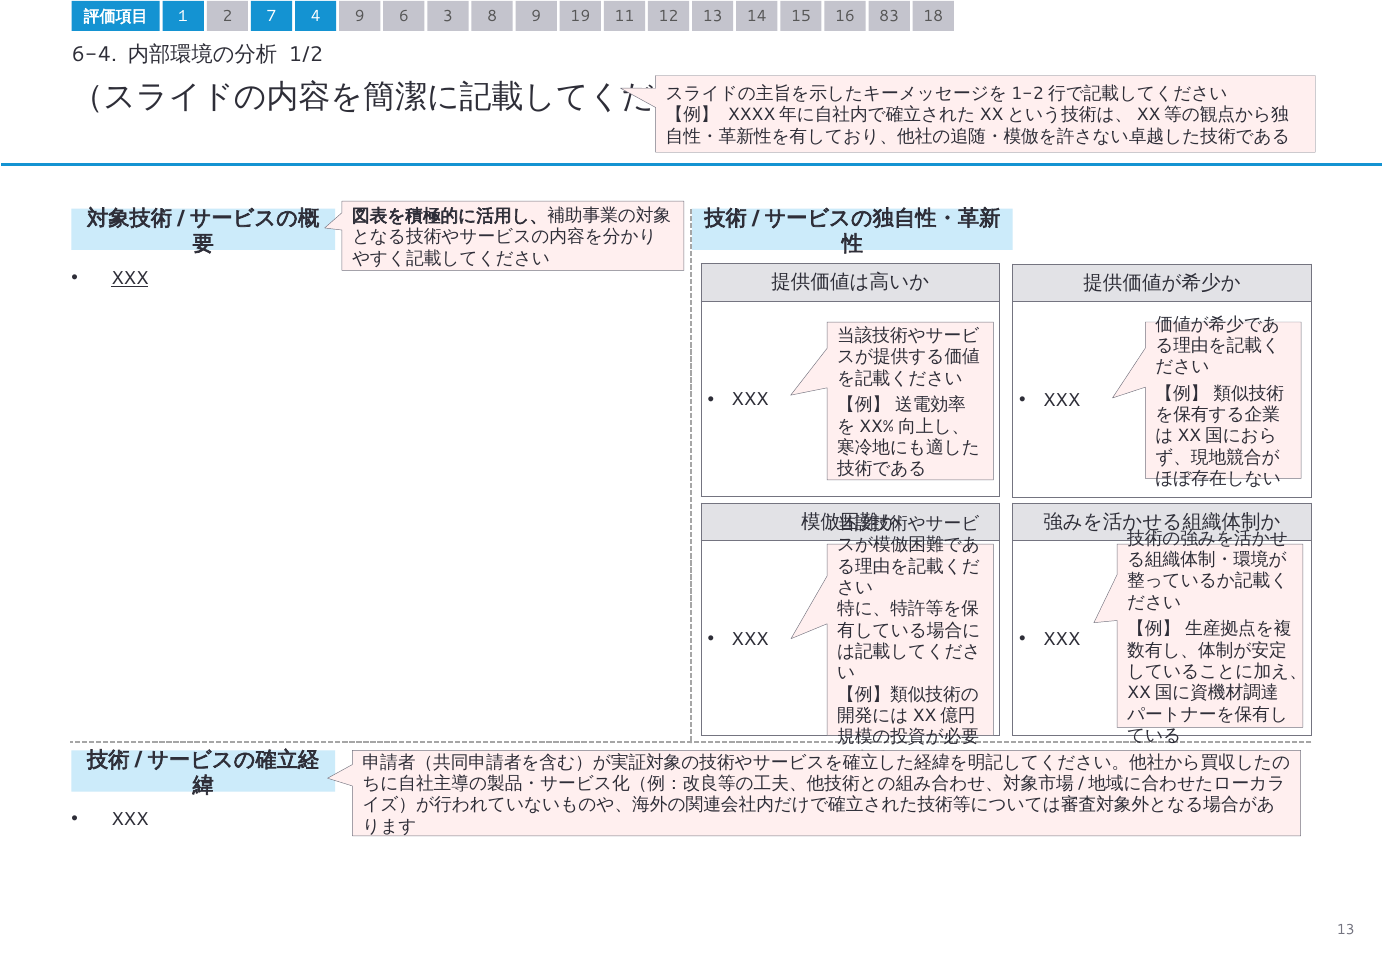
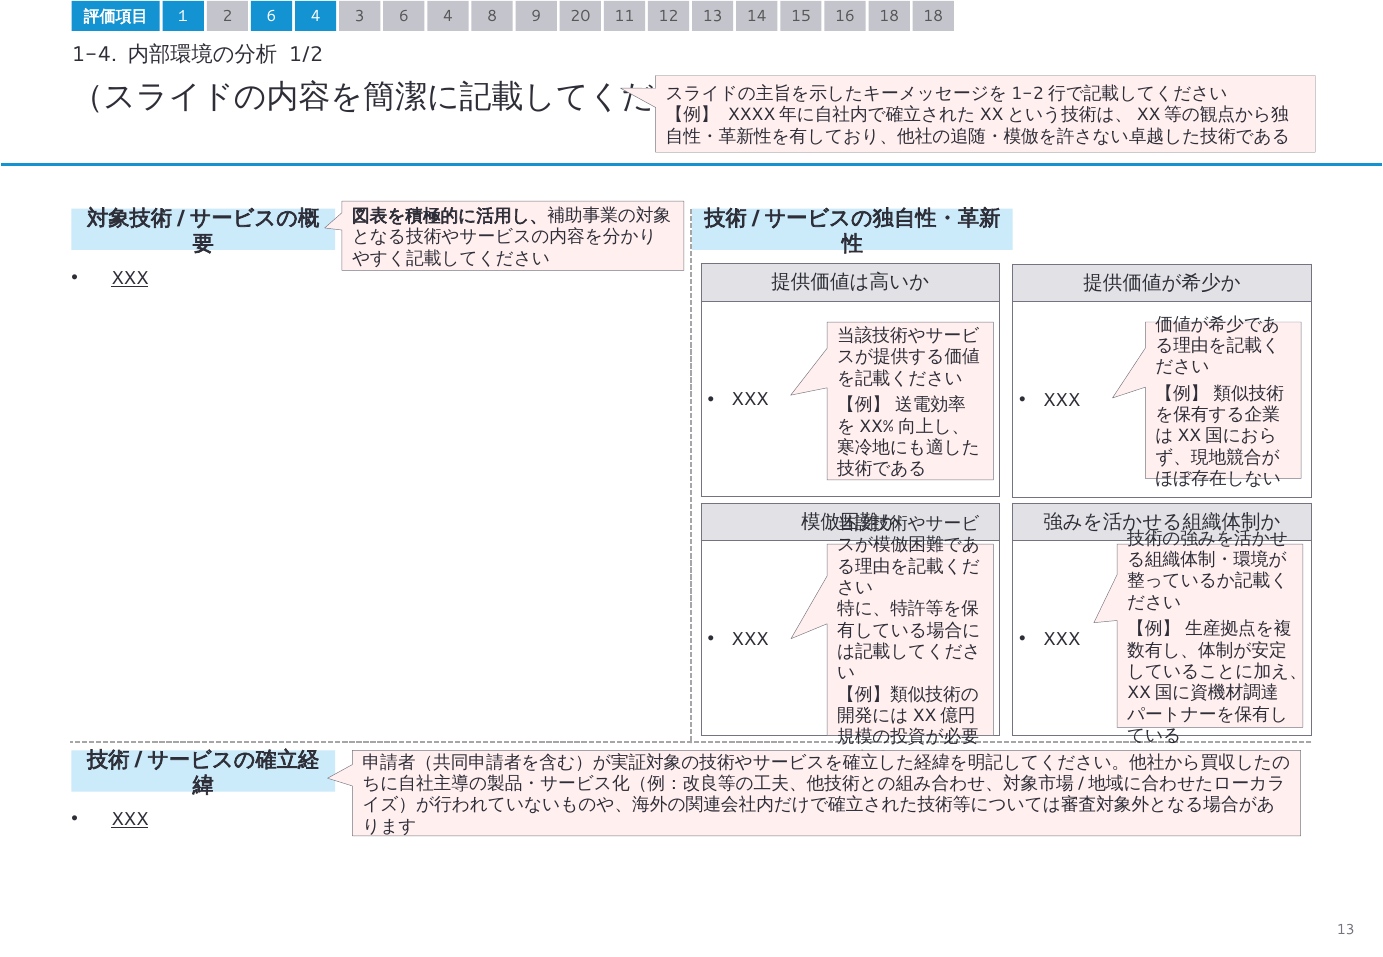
2 7: 7 -> 6
4 9: 9 -> 3
3 at (448, 16): 3 -> 4
19: 19 -> 20
16 83: 83 -> 18
6-4: 6-4 -> 1-4
XXX at (130, 820) underline: none -> present
